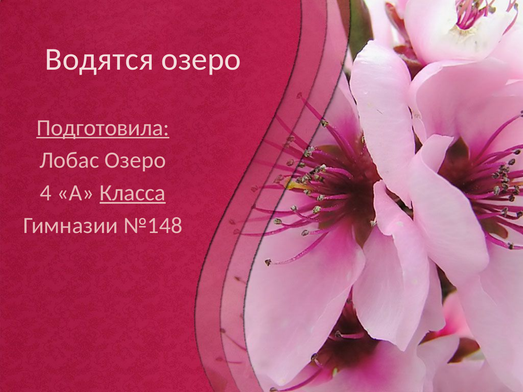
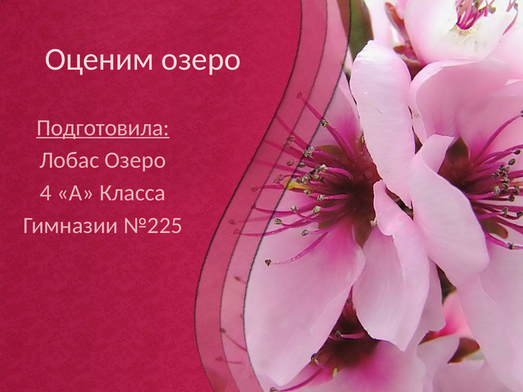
Водятся: Водятся -> Оценим
Класса underline: present -> none
№148: №148 -> №225
